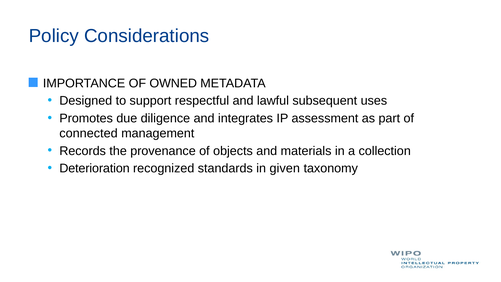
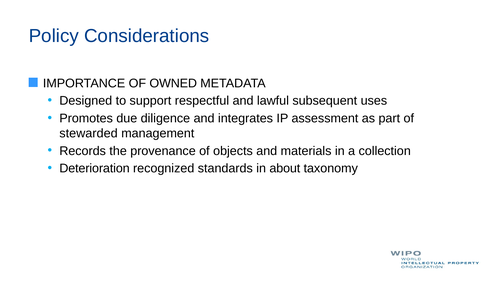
connected: connected -> stewarded
given: given -> about
